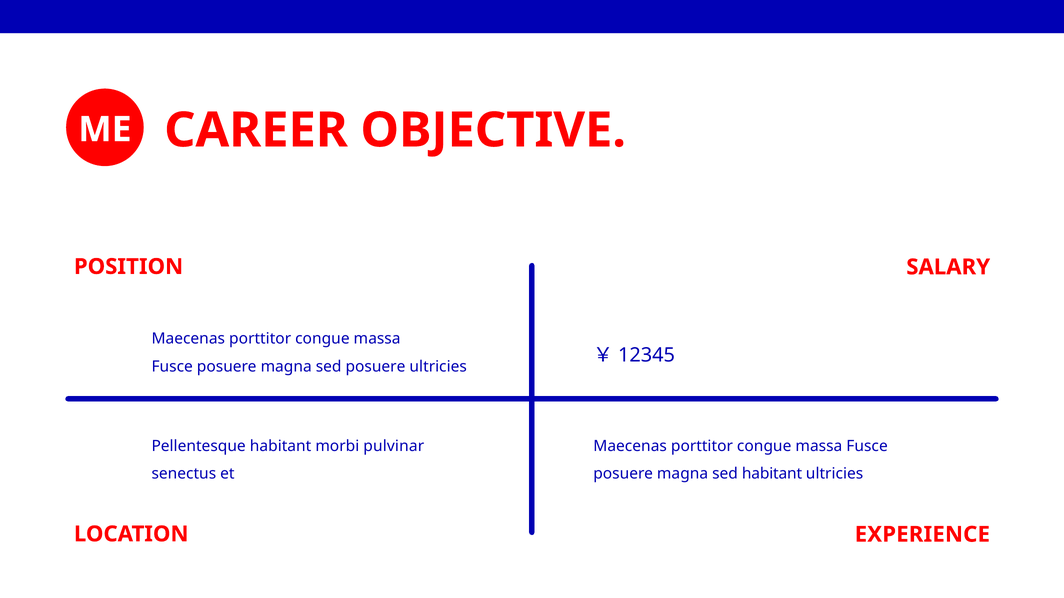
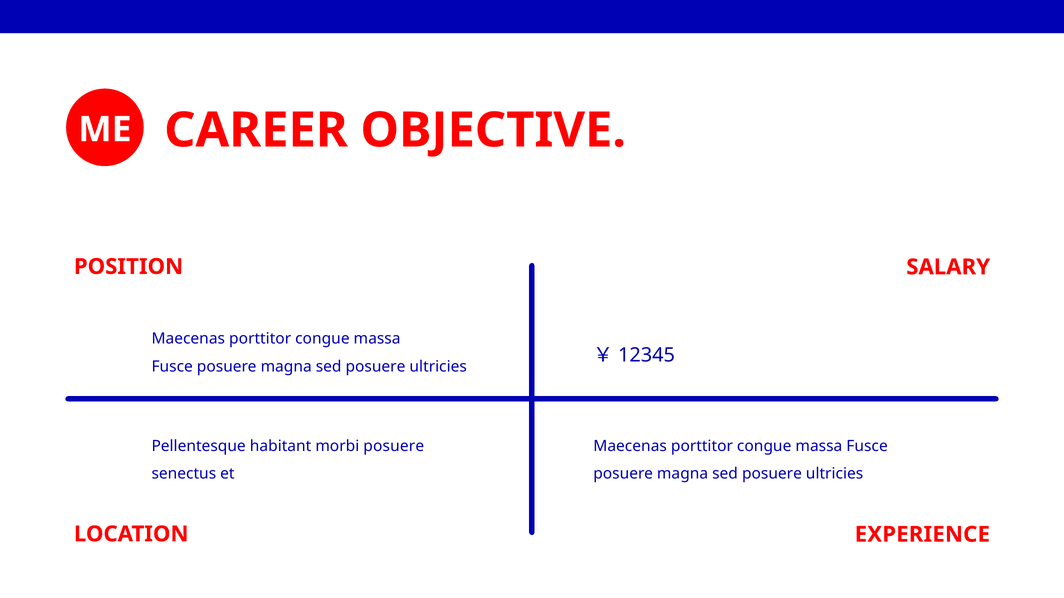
morbi pulvinar: pulvinar -> posuere
habitant at (772, 474): habitant -> posuere
